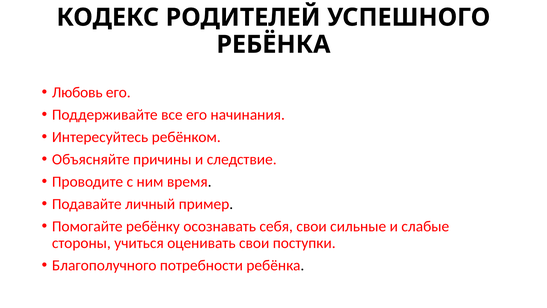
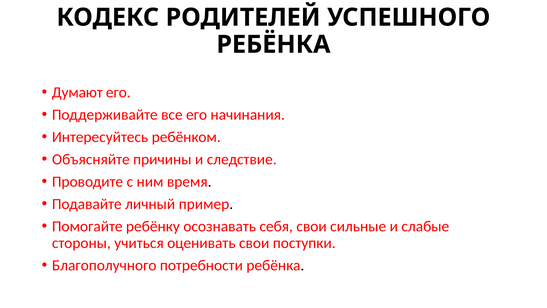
Любовь: Любовь -> Думают
